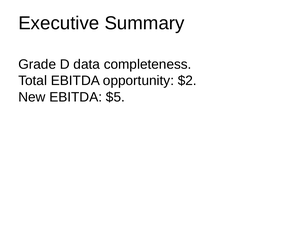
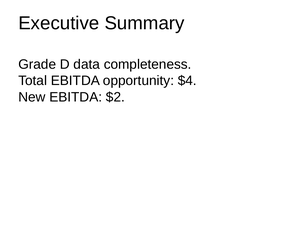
$2: $2 -> $4
$5: $5 -> $2
